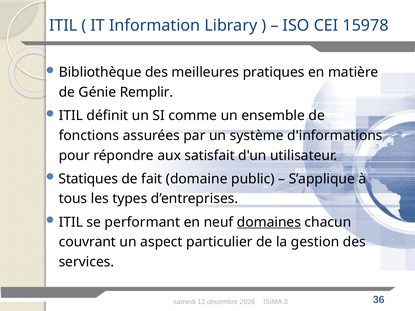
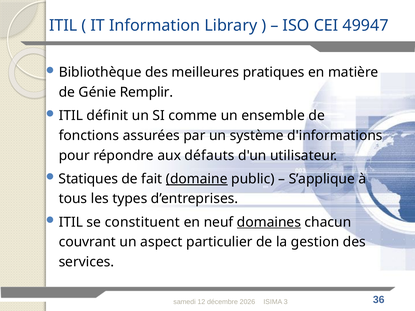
15978: 15978 -> 49947
satisfait: satisfait -> défauts
domaine underline: none -> present
performant: performant -> constituent
